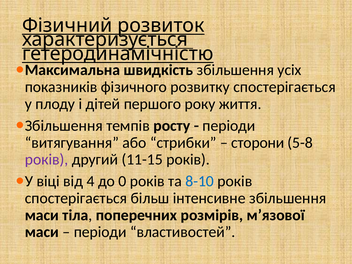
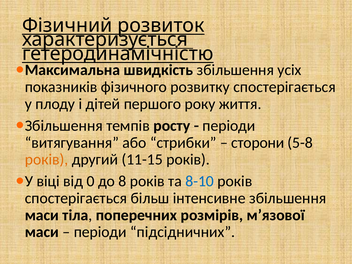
років at (47, 160) colour: purple -> orange
4: 4 -> 0
0: 0 -> 8
властивостей: властивостей -> підсідничних
